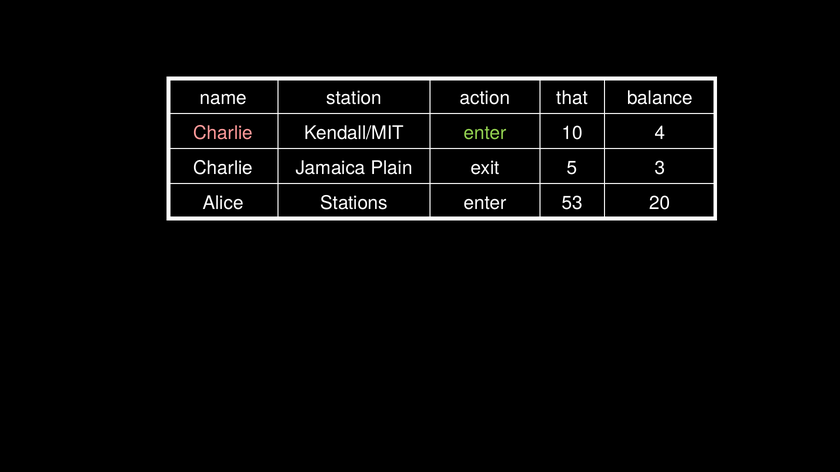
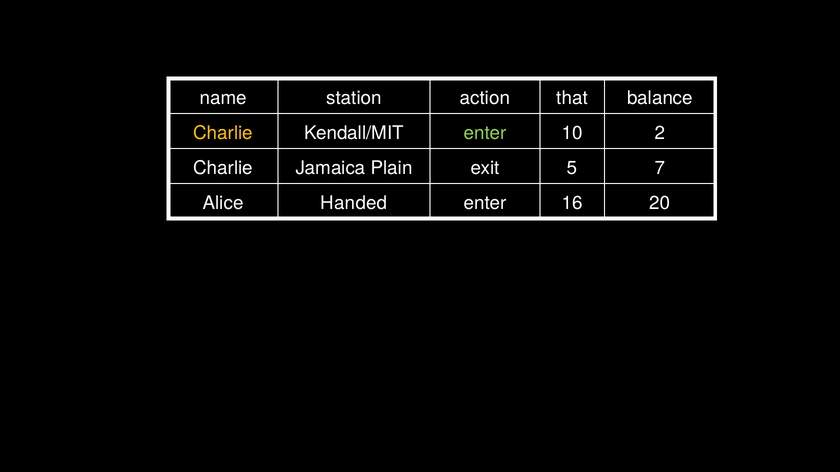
Charlie at (223, 133) colour: pink -> yellow
4: 4 -> 2
3: 3 -> 7
Stations: Stations -> Handed
53: 53 -> 16
